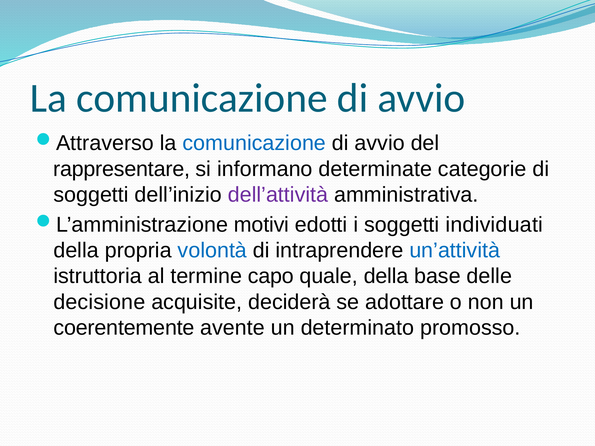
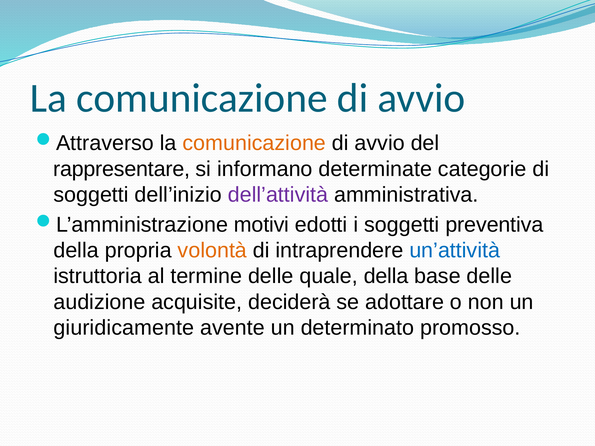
comunicazione at (254, 143) colour: blue -> orange
individuati: individuati -> preventiva
volontà colour: blue -> orange
termine capo: capo -> delle
decisione: decisione -> audizione
coerentemente: coerentemente -> giuridicamente
